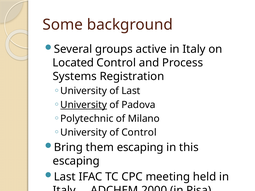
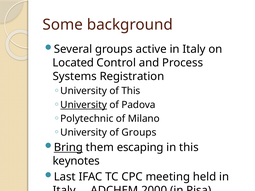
of Last: Last -> This
of Control: Control -> Groups
Bring underline: none -> present
escaping at (76, 161): escaping -> keynotes
